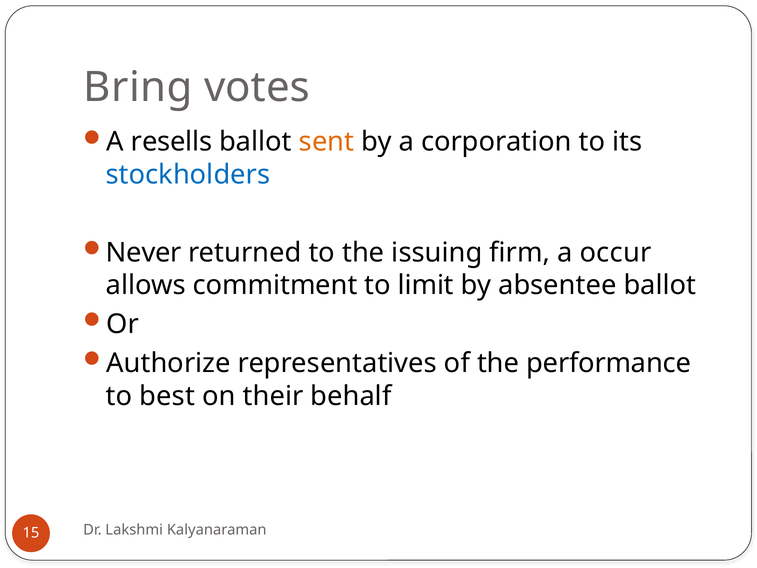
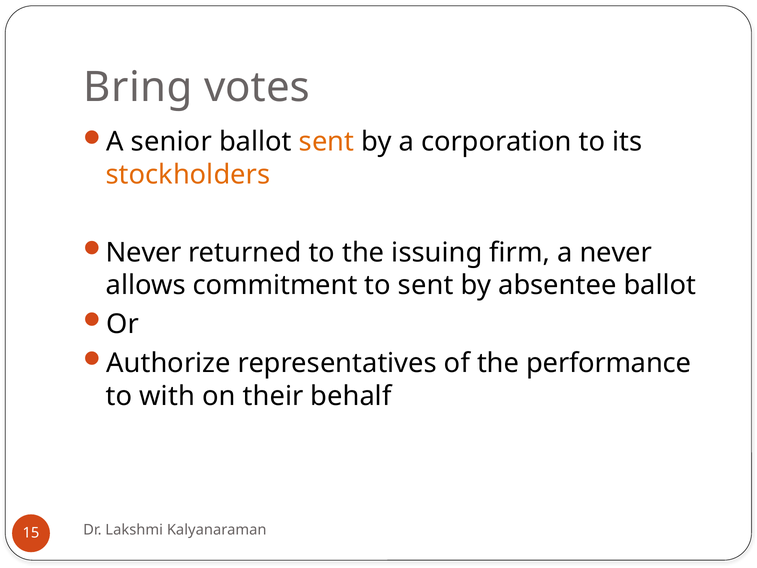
resells: resells -> senior
stockholders colour: blue -> orange
a occur: occur -> never
to limit: limit -> sent
best: best -> with
